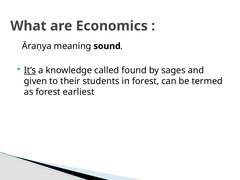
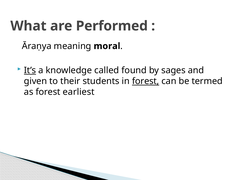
Economics: Economics -> Performed
sound: sound -> moral
forest at (146, 81) underline: none -> present
